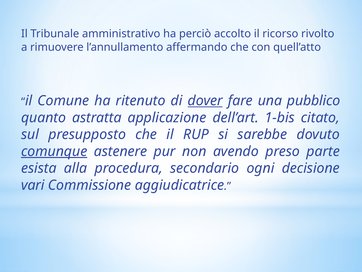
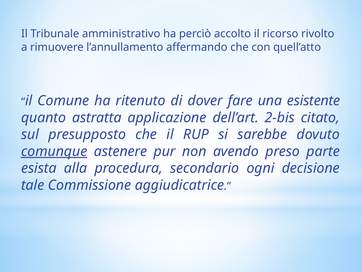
dover underline: present -> none
pubblico: pubblico -> esistente
1-bis: 1-bis -> 2-bis
vari: vari -> tale
